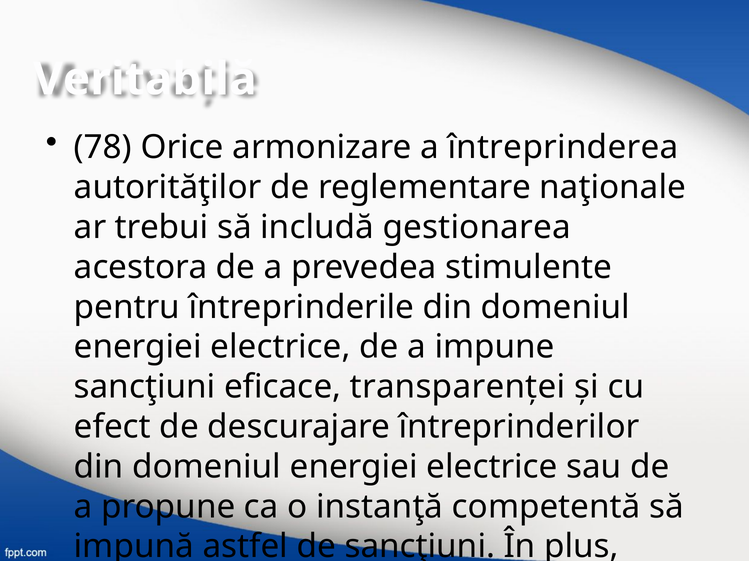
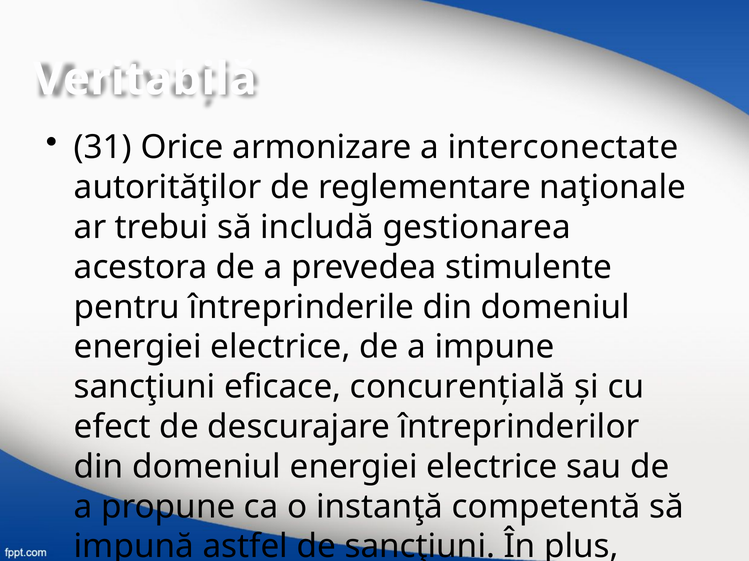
78: 78 -> 31
întreprinderea: întreprinderea -> interconectate
transparenţei: transparenţei -> concurenţială
